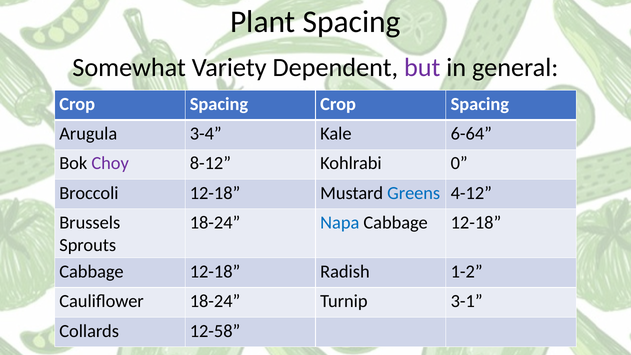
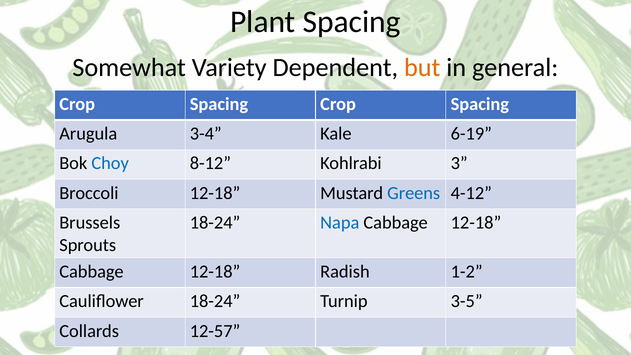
but colour: purple -> orange
6-64: 6-64 -> 6-19
Choy colour: purple -> blue
0: 0 -> 3
3-1: 3-1 -> 3-5
12-58: 12-58 -> 12-57
